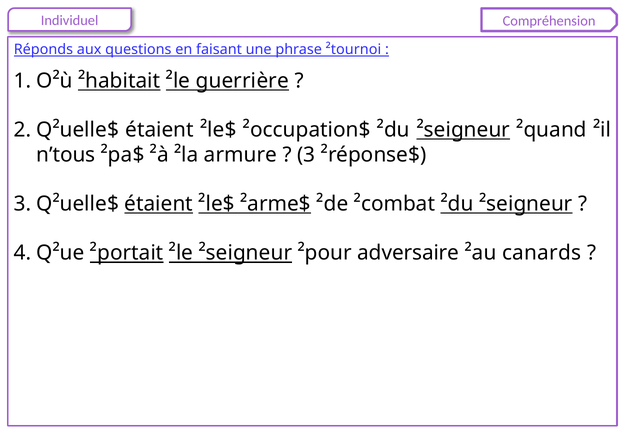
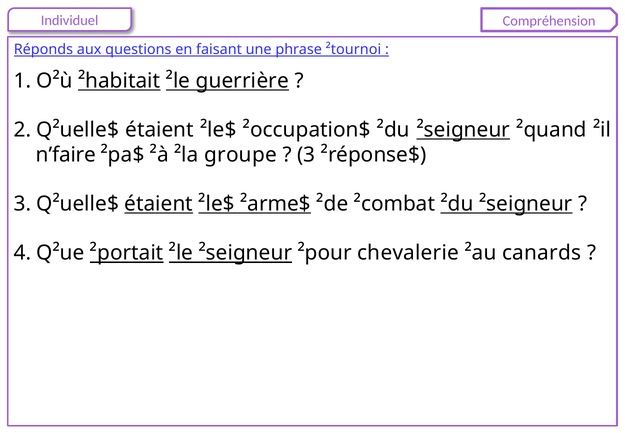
n’tous: n’tous -> n’faire
armure: armure -> groupe
adversaire: adversaire -> chevalerie
